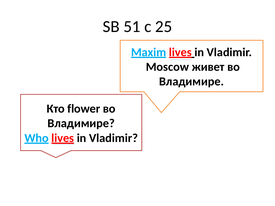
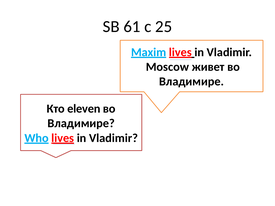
51: 51 -> 61
flower: flower -> eleven
